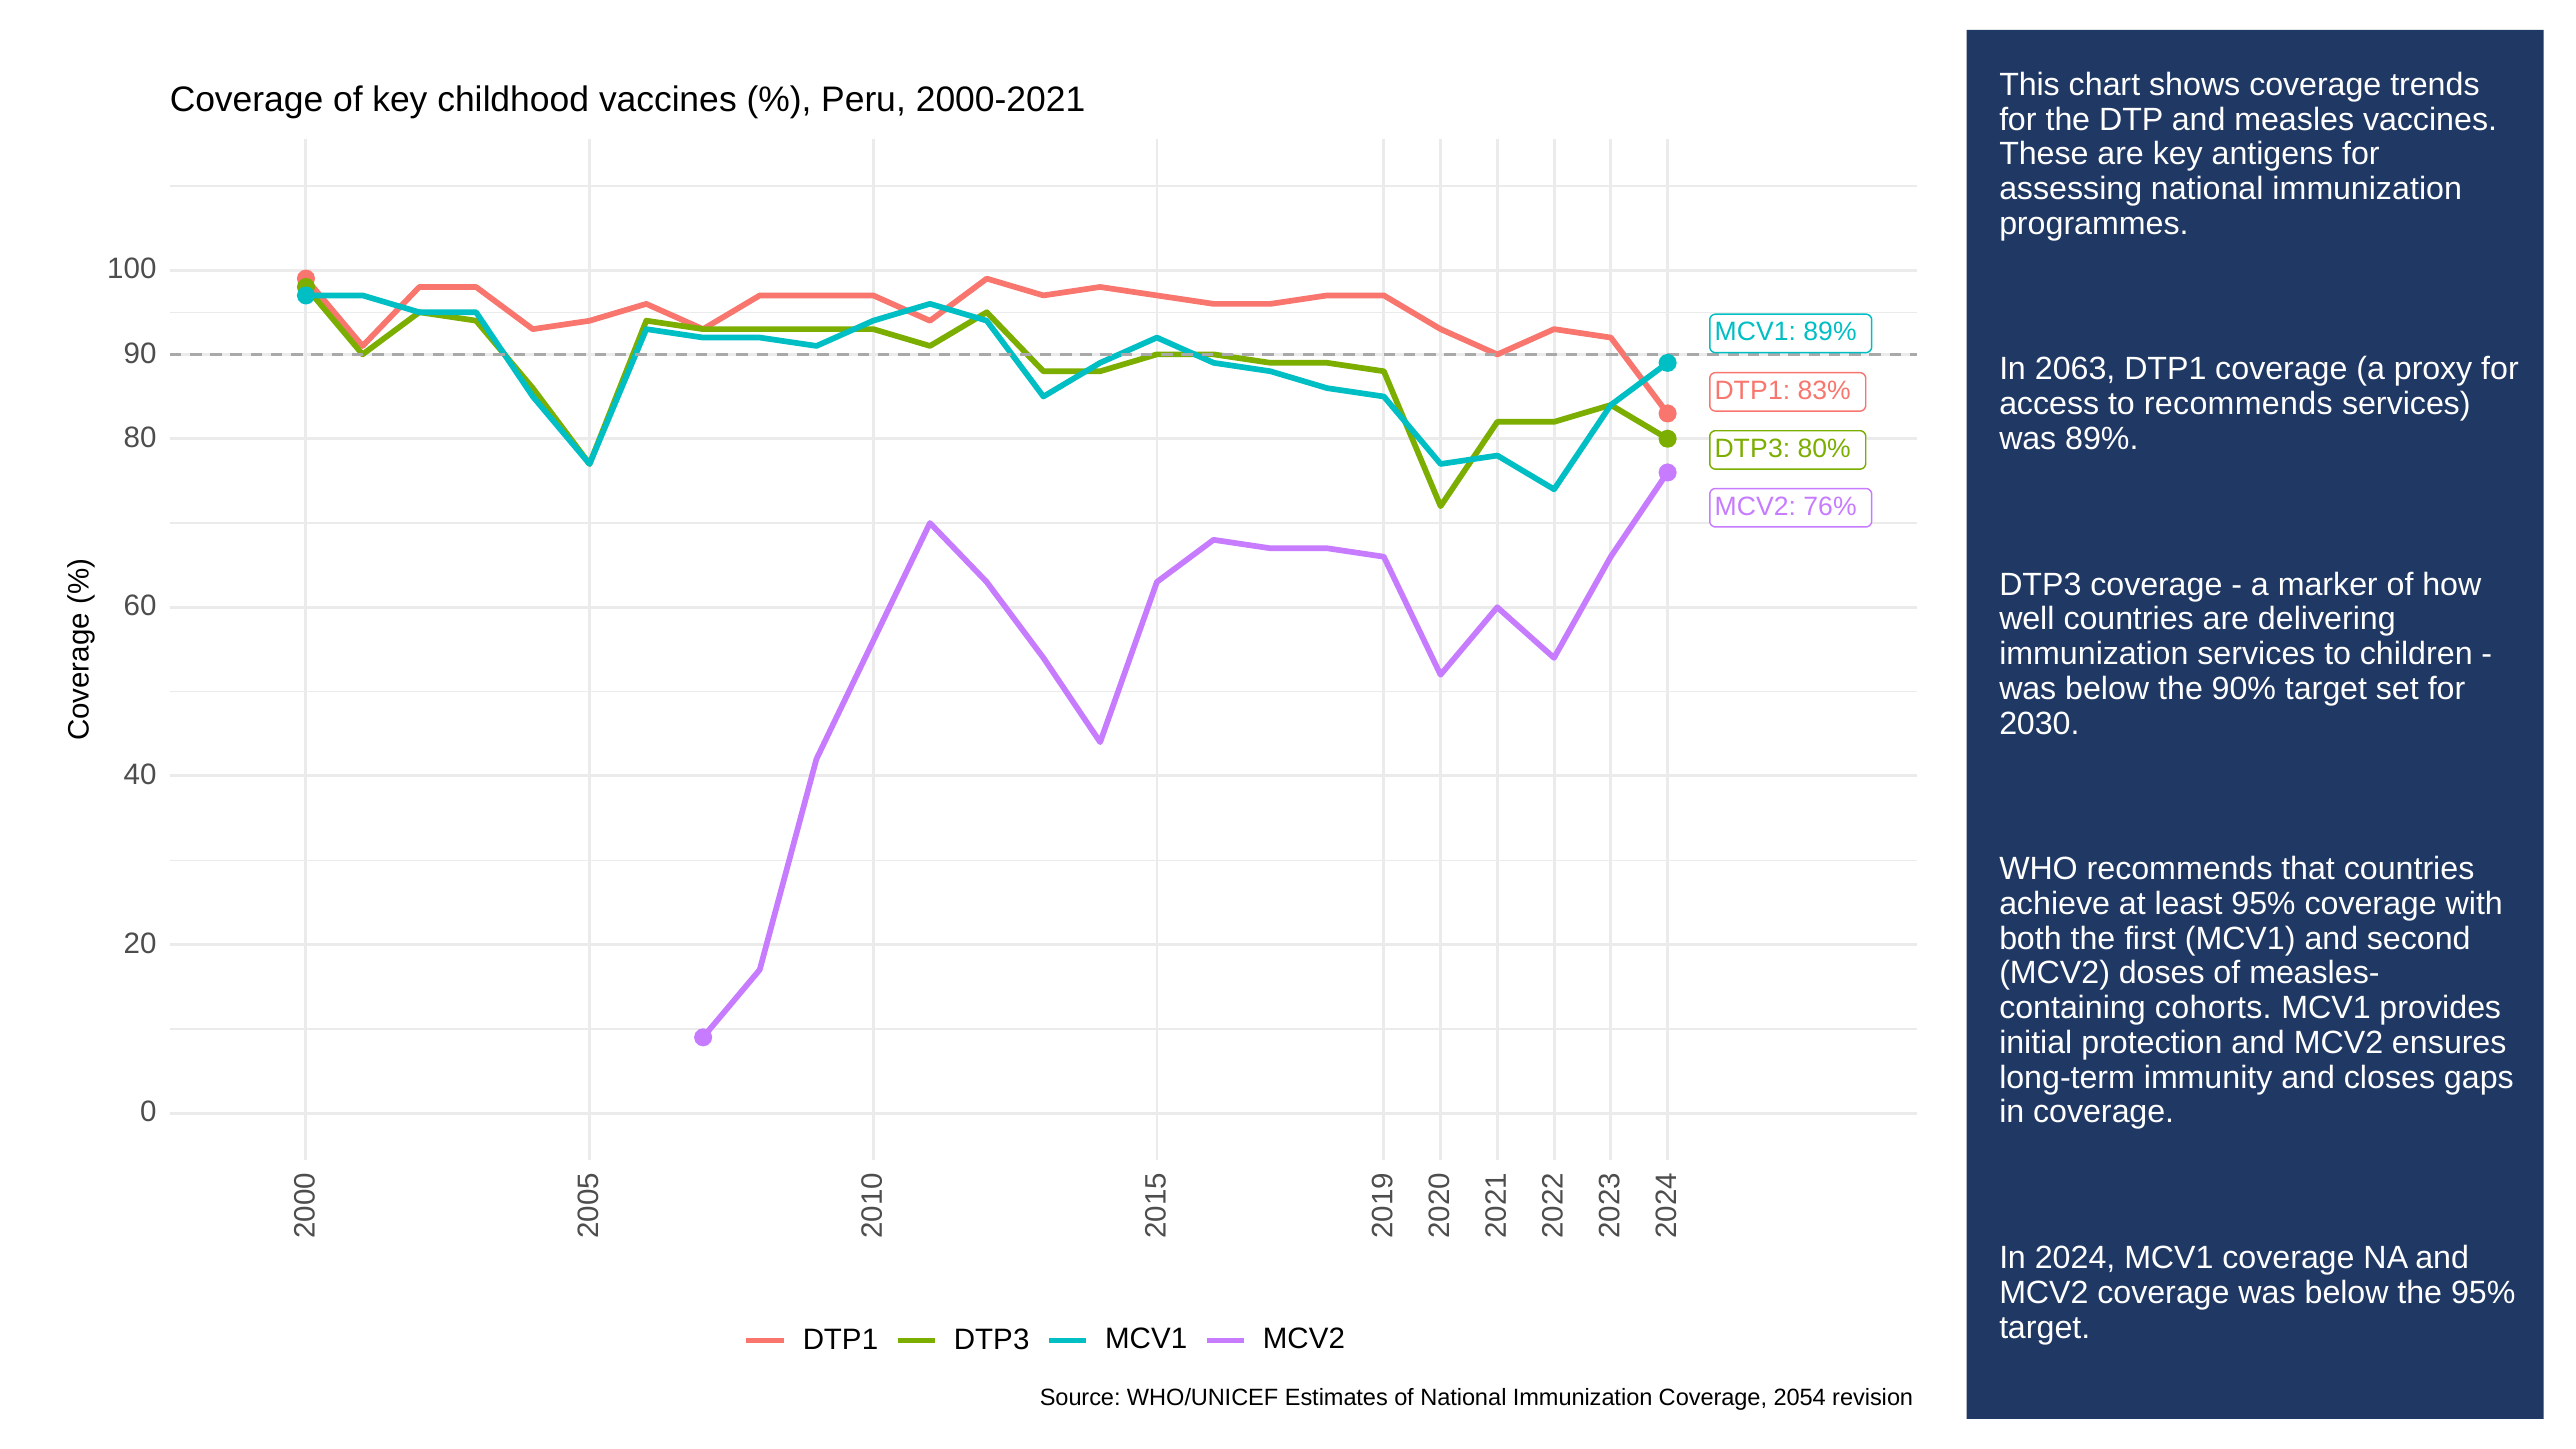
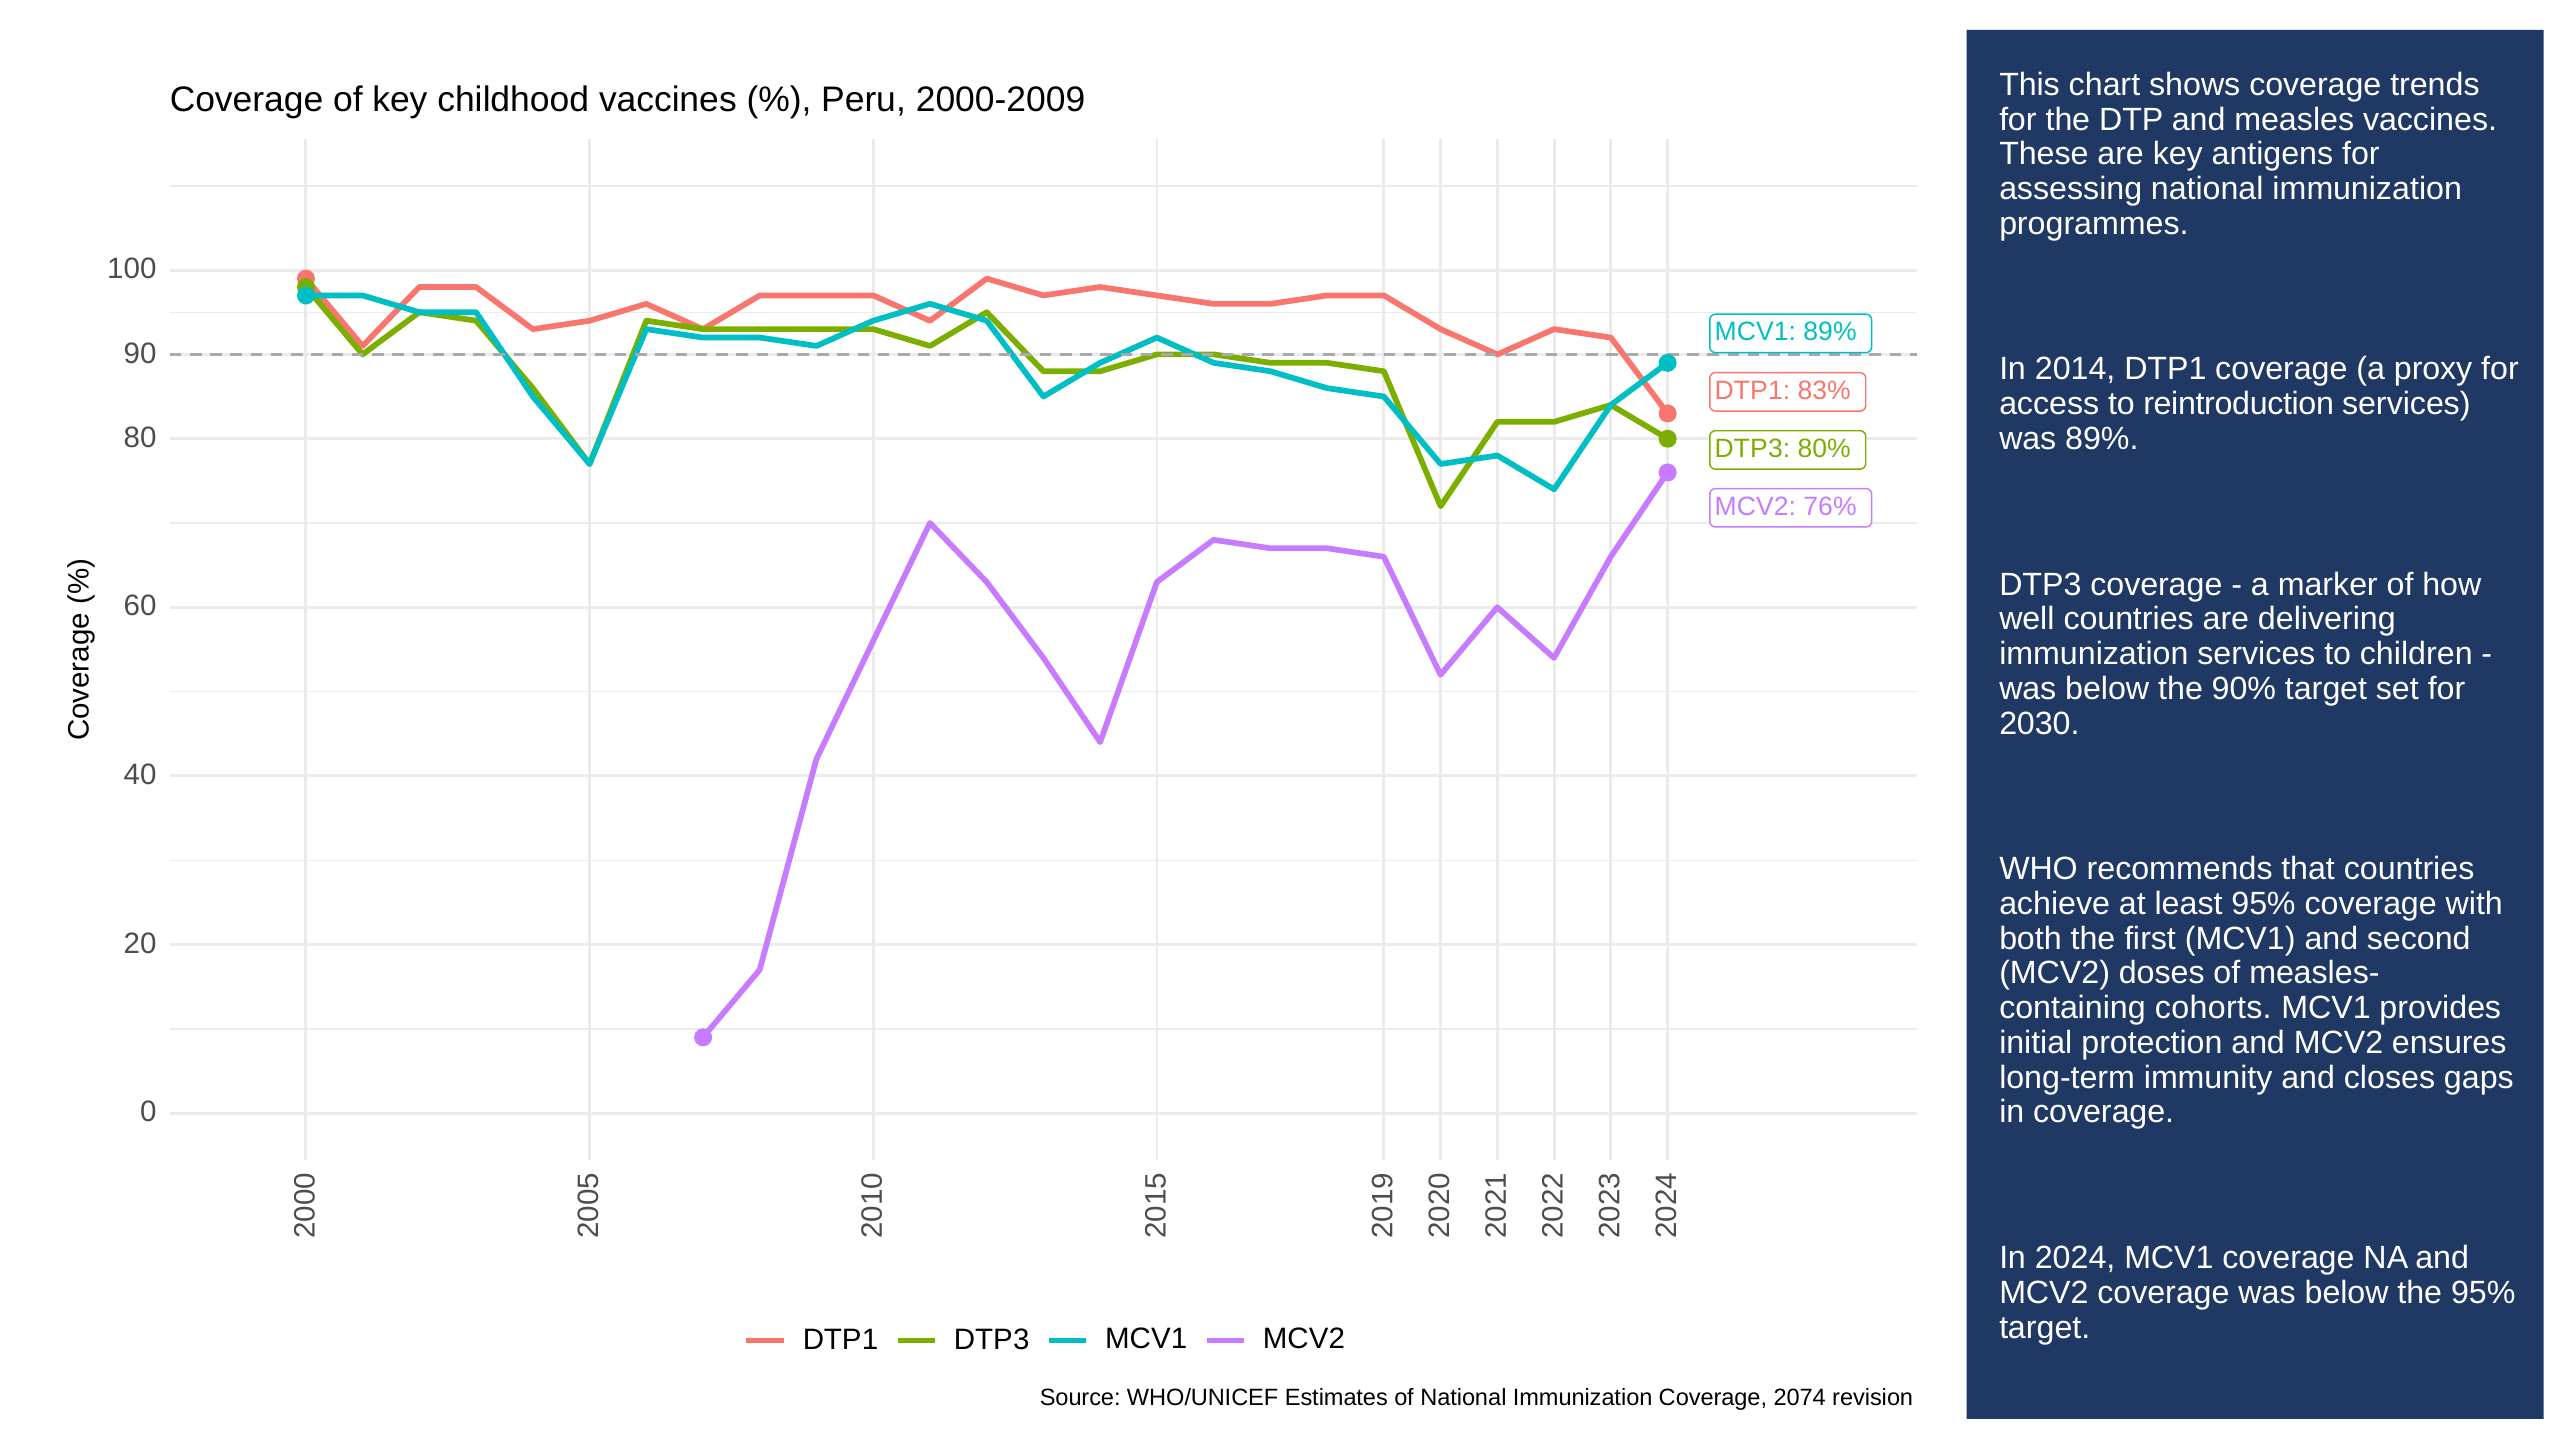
2000-2021: 2000-2021 -> 2000-2009
2063: 2063 -> 2014
to recommends: recommends -> reintroduction
2054: 2054 -> 2074
